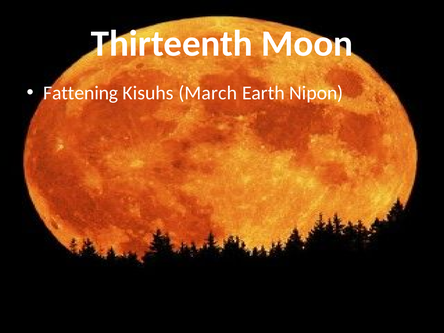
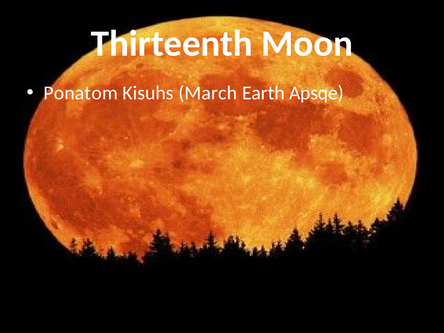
Fattening: Fattening -> Ponatom
Nipon: Nipon -> Apsqe
